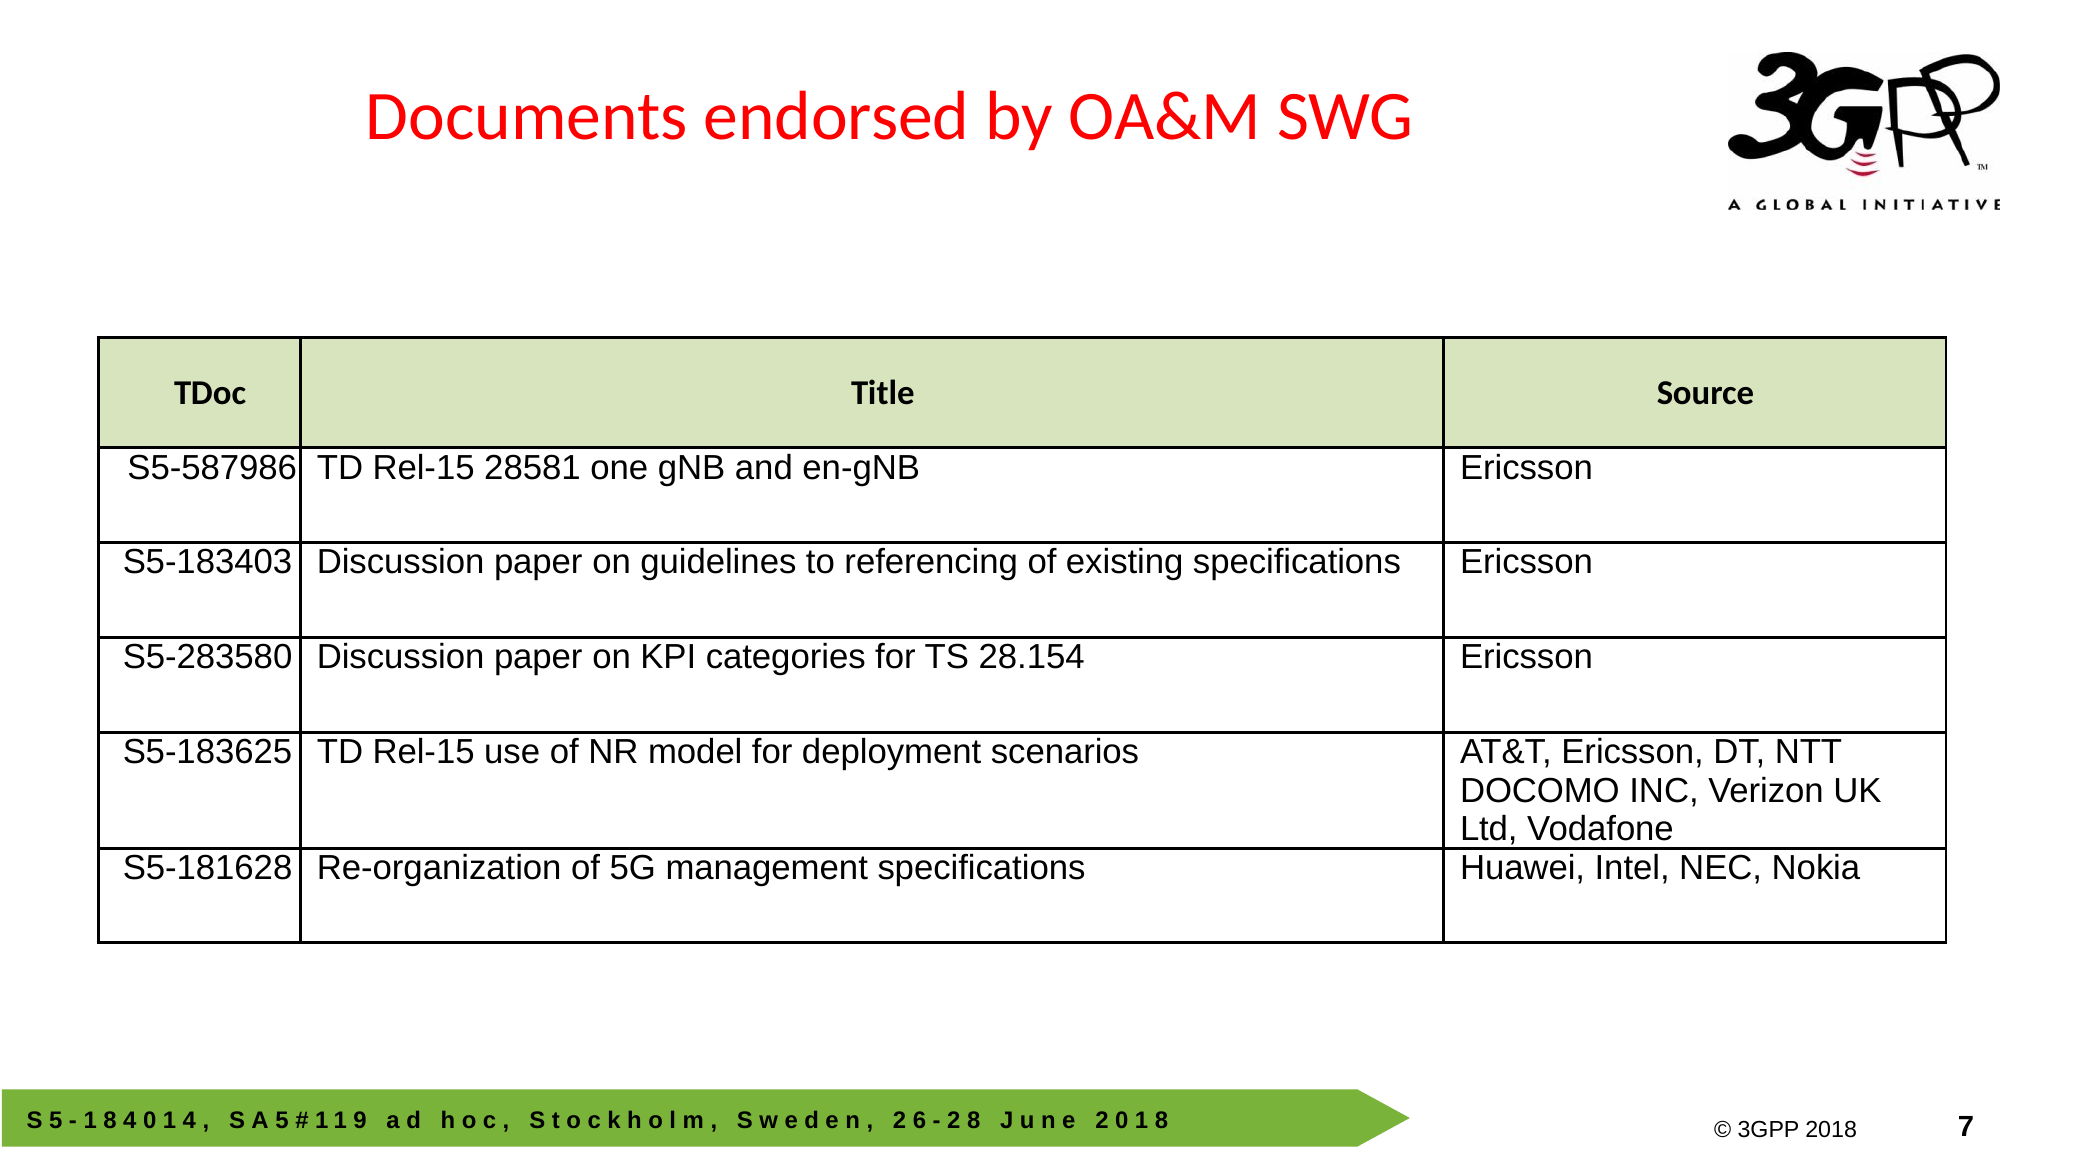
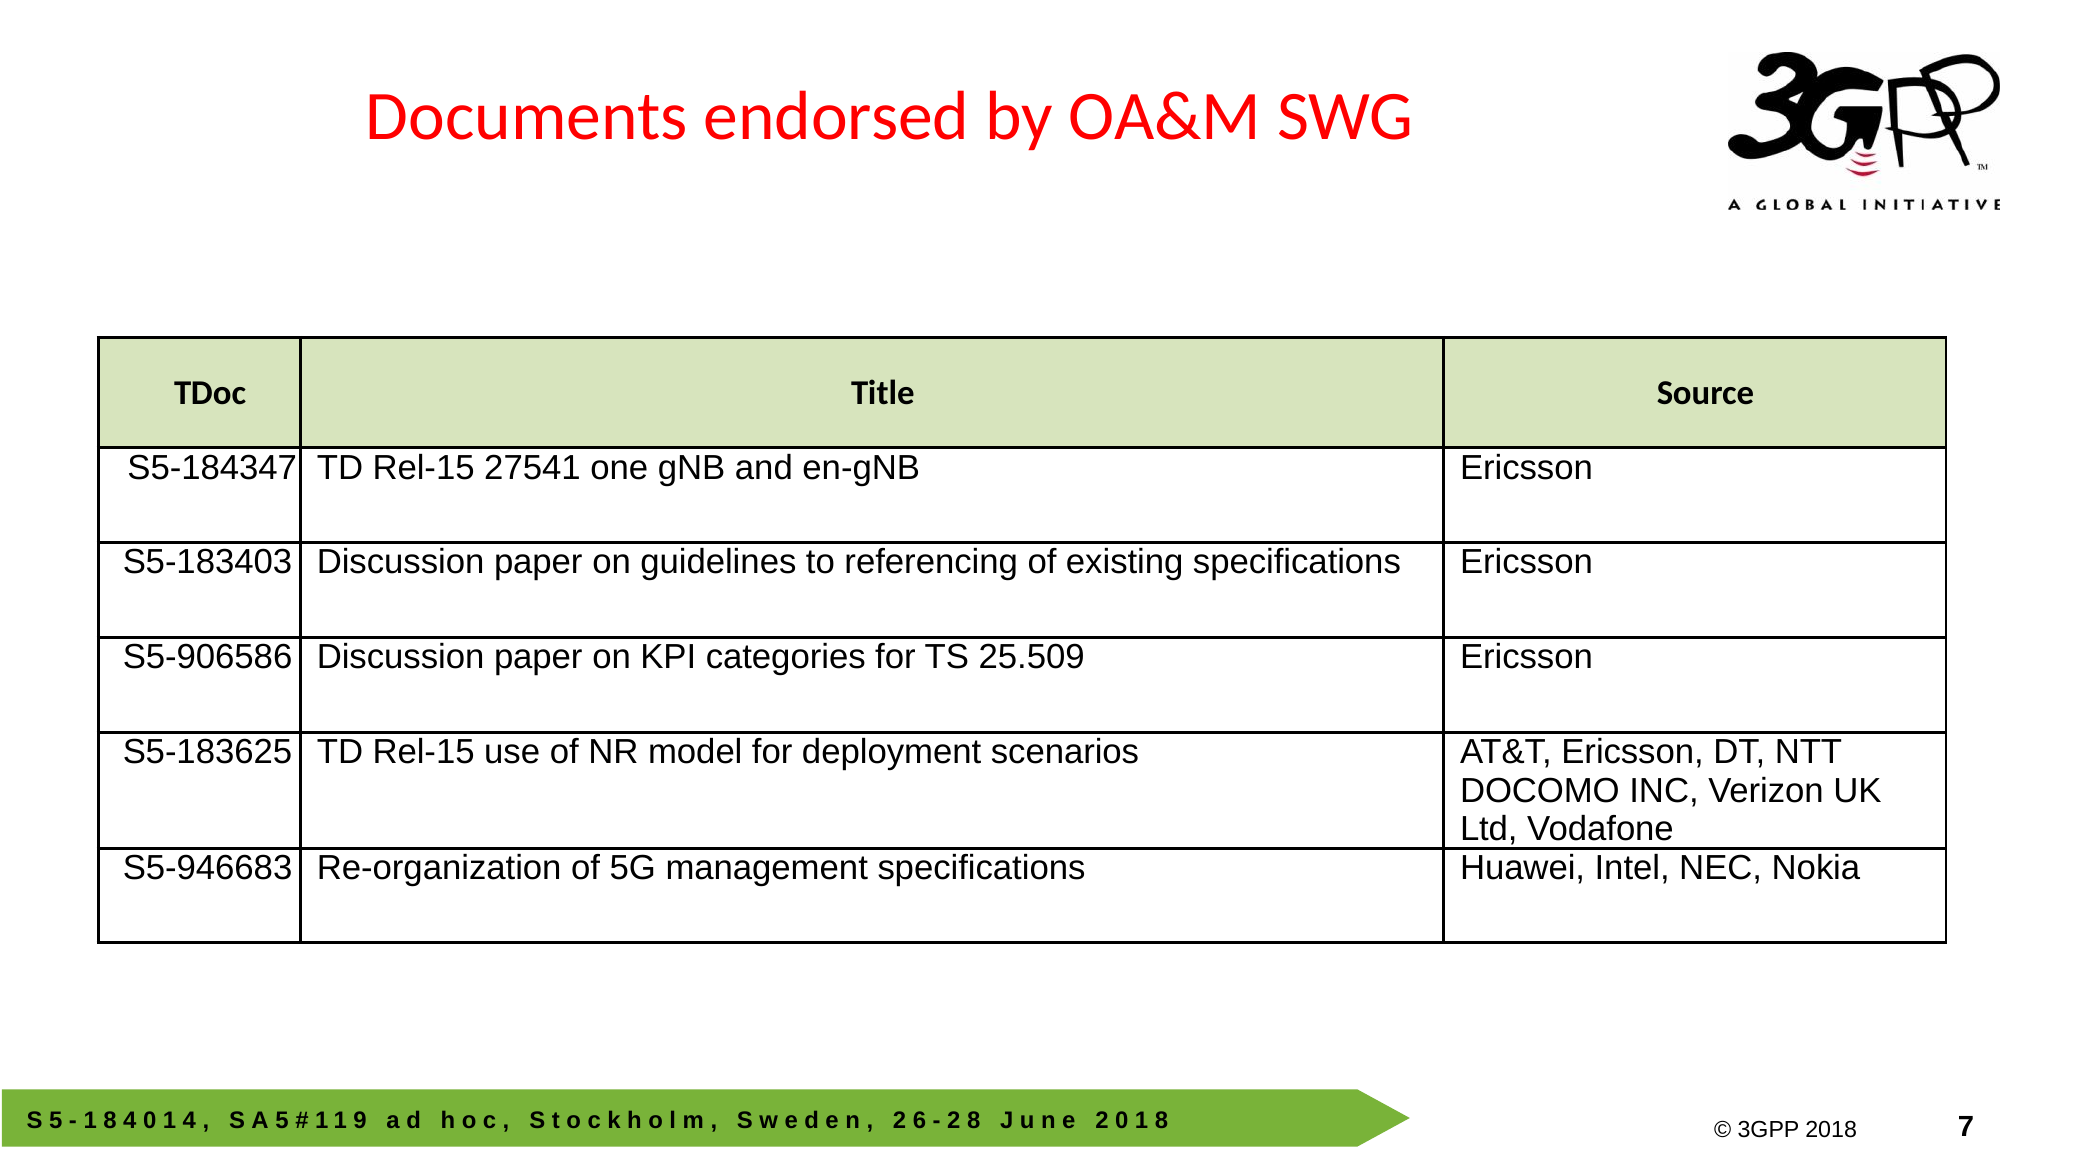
S5‑587986: S5‑587986 -> S5‑184347
28581: 28581 -> 27541
S5‑283580: S5‑283580 -> S5‑906586
28.154: 28.154 -> 25.509
S5-181628: S5-181628 -> S5-946683
